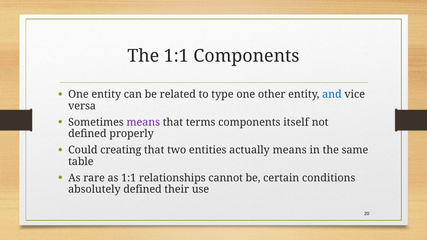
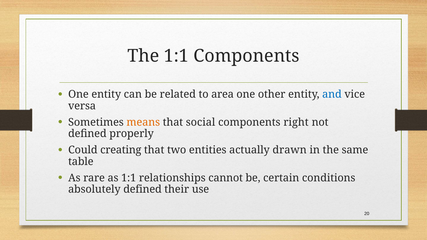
type: type -> area
means at (143, 122) colour: purple -> orange
terms: terms -> social
itself: itself -> right
actually means: means -> drawn
